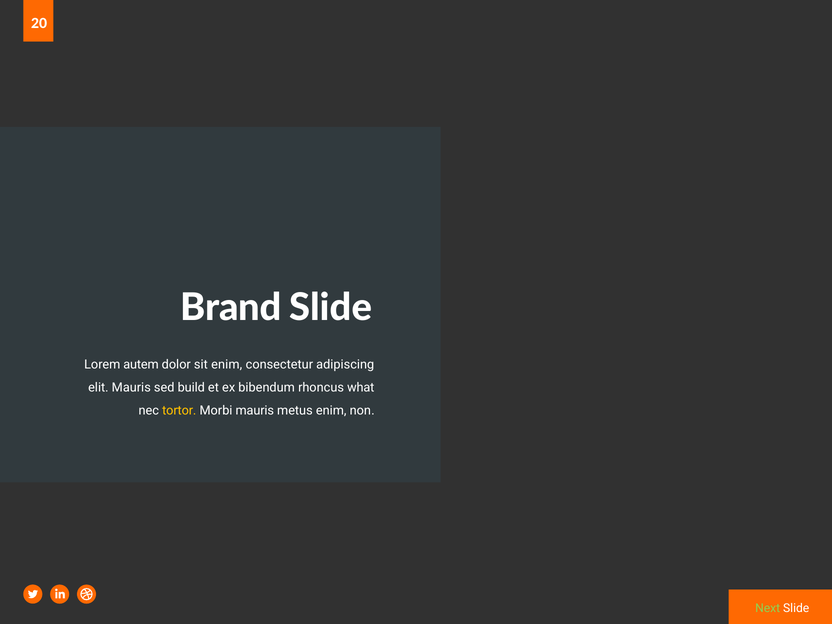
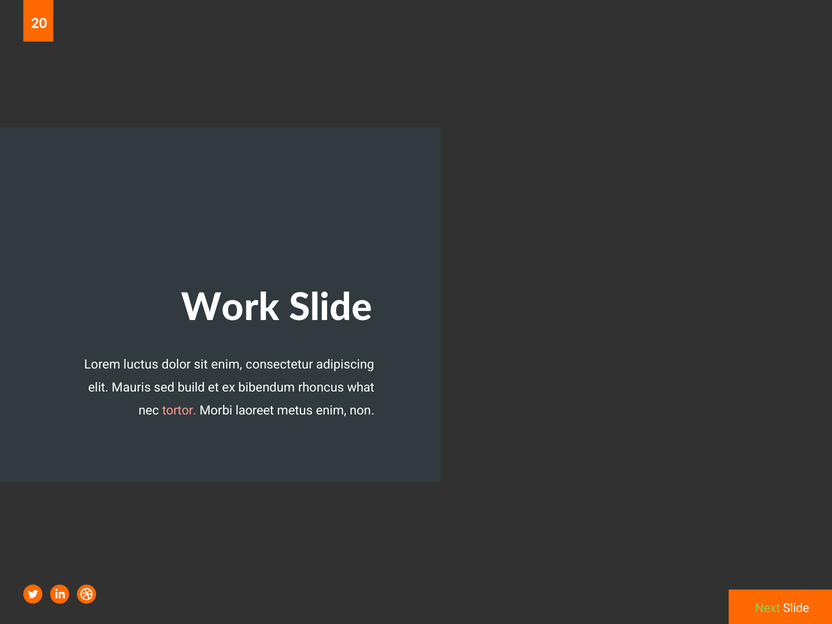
Brand: Brand -> Work
autem: autem -> luctus
tortor colour: yellow -> pink
Morbi mauris: mauris -> laoreet
